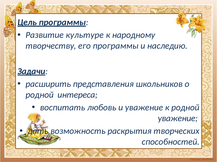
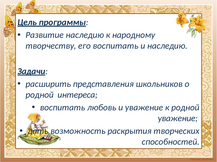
Развитие культуре: культуре -> наследию
его программы: программы -> воспитать
